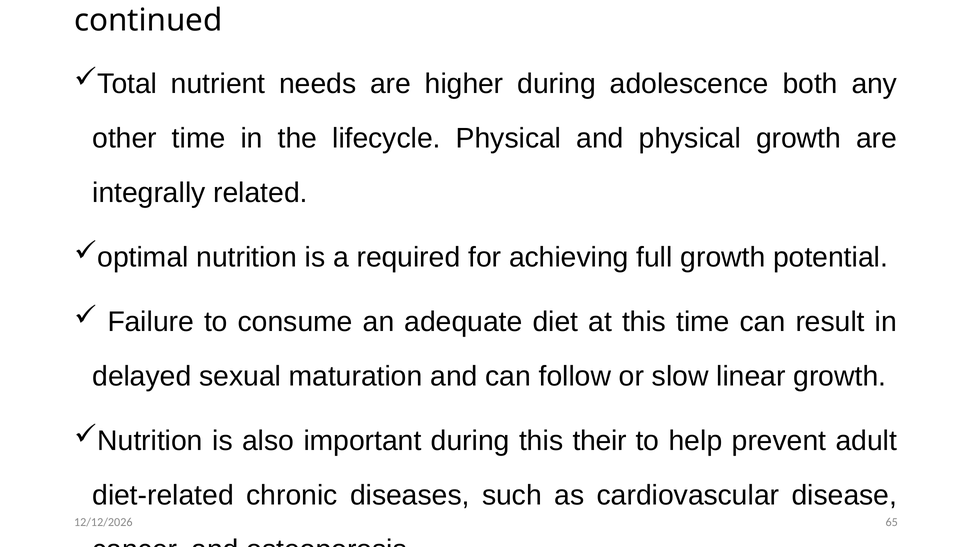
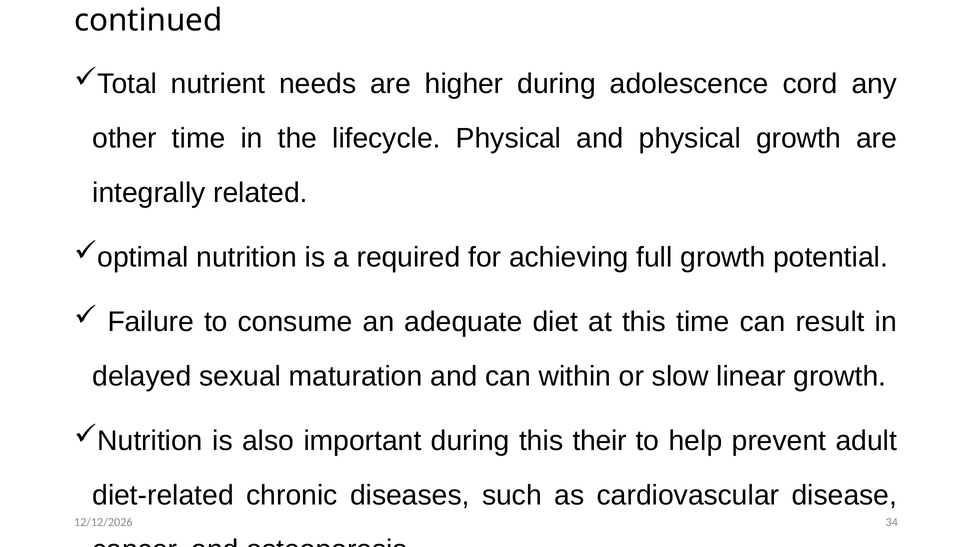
both: both -> cord
follow: follow -> within
65: 65 -> 34
